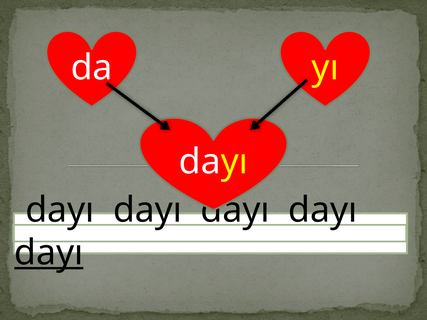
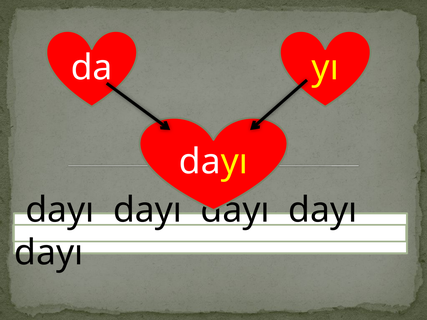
dayı at (49, 253) underline: present -> none
